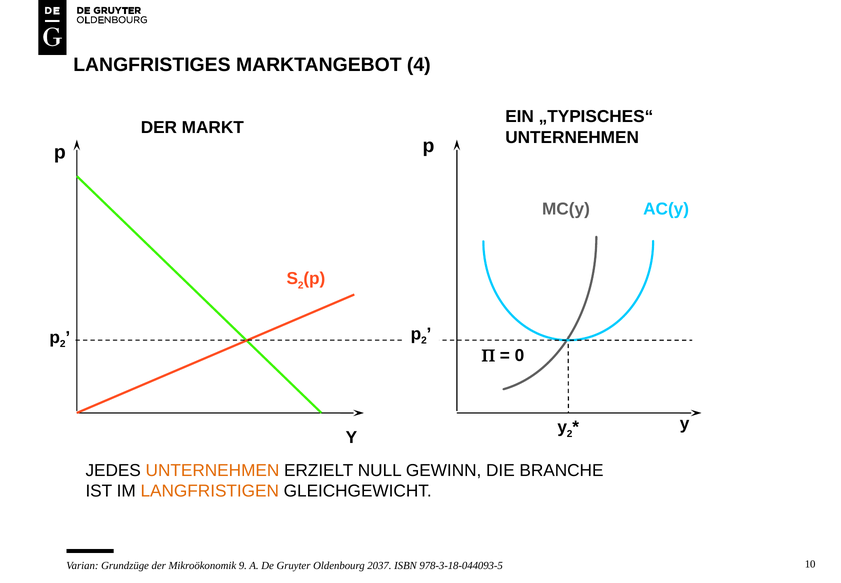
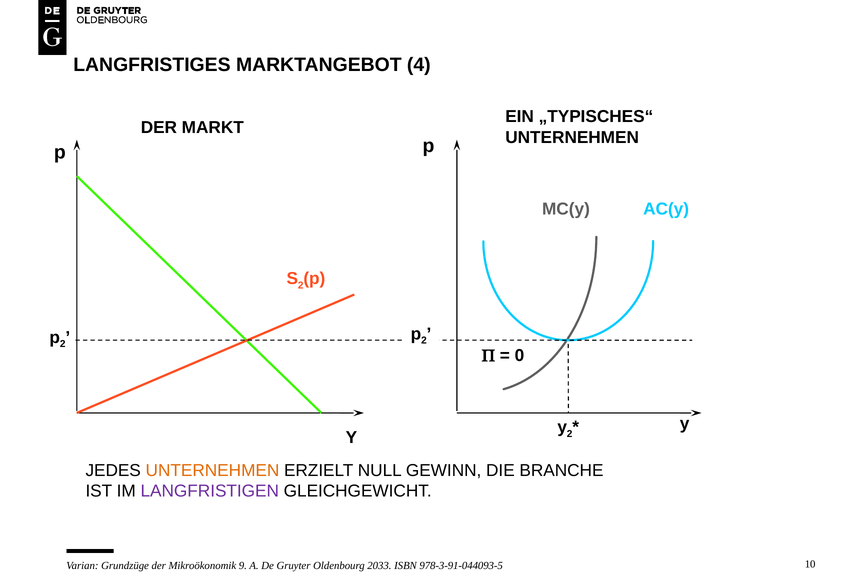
LANGFRISTIGEN colour: orange -> purple
2037: 2037 -> 2033
978-3-18-044093-5: 978-3-18-044093-5 -> 978-3-91-044093-5
